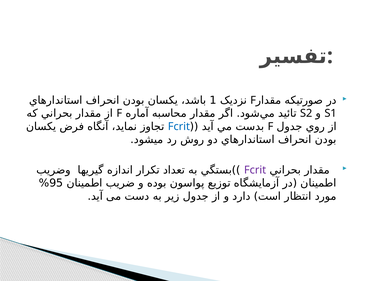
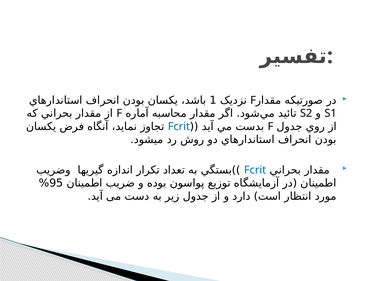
Fcrit at (255, 170) colour: purple -> blue
